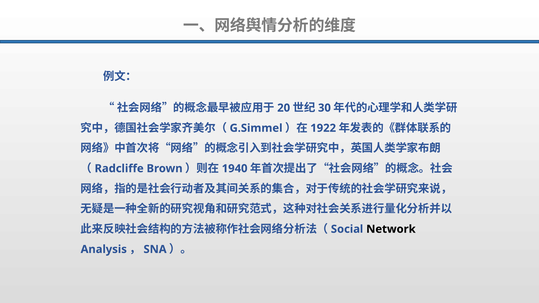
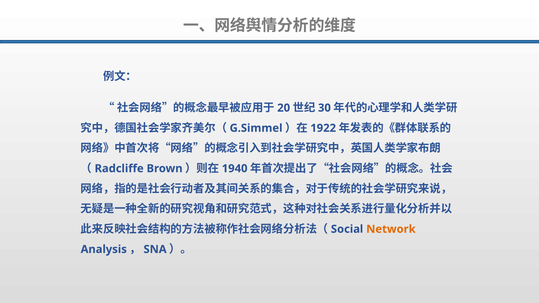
Network colour: black -> orange
